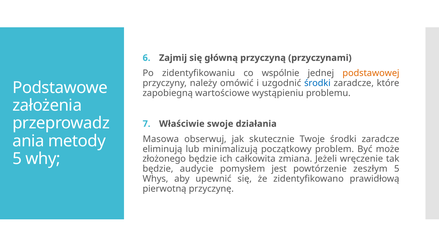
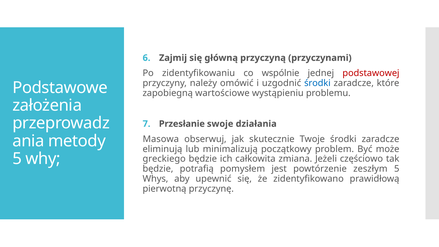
podstawowej colour: orange -> red
Właściwie: Właściwie -> Przesłanie
złożonego: złożonego -> greckiego
wręczenie: wręczenie -> częściowo
audycie: audycie -> potrafią
